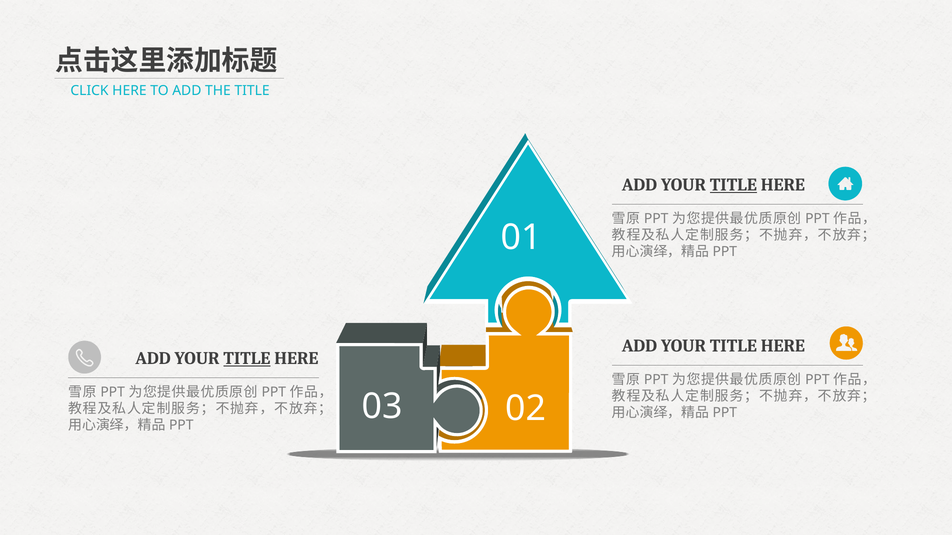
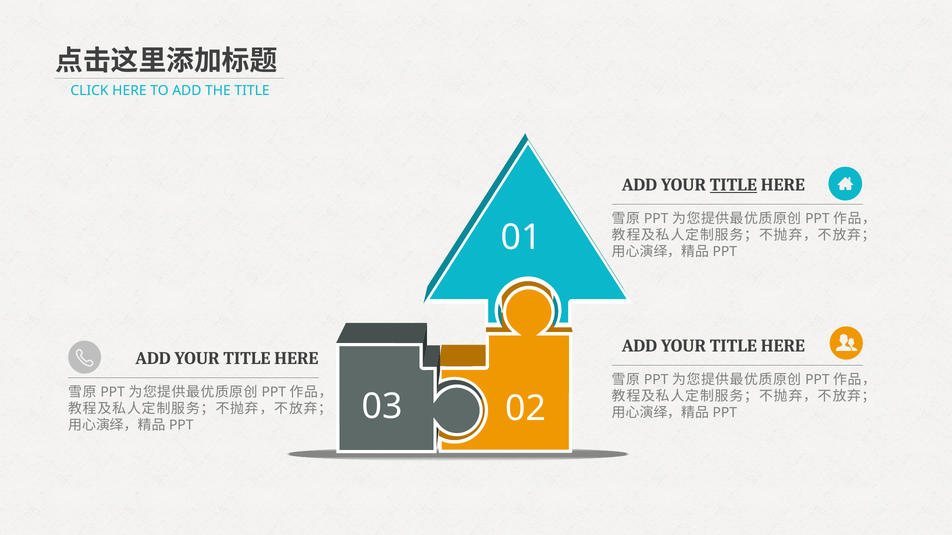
TITLE at (247, 359) underline: present -> none
